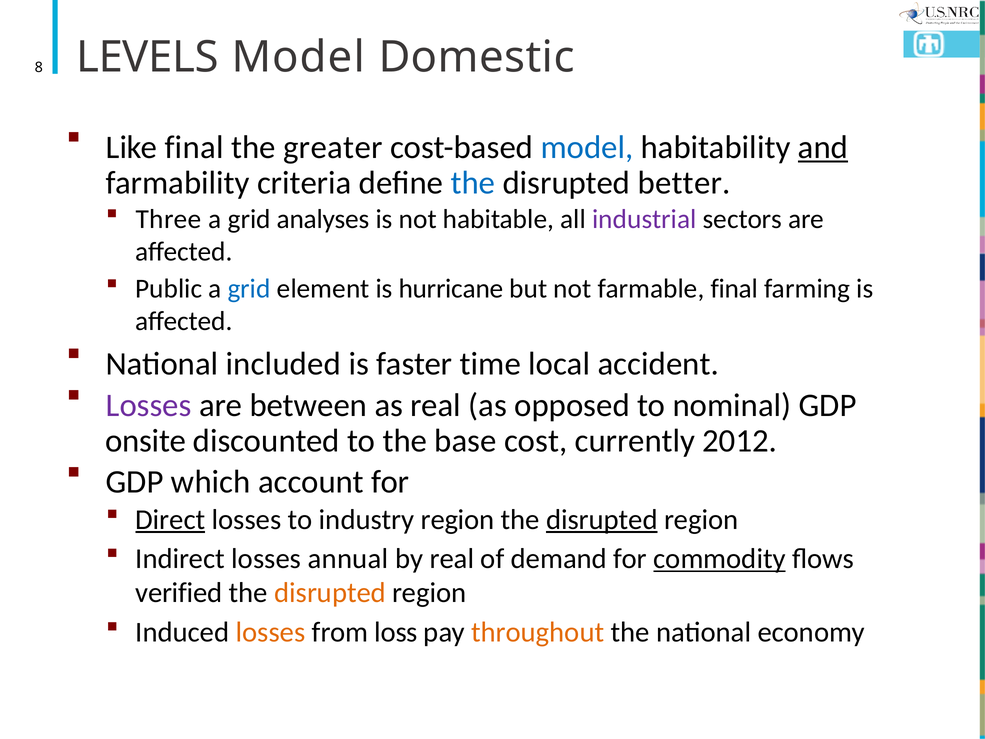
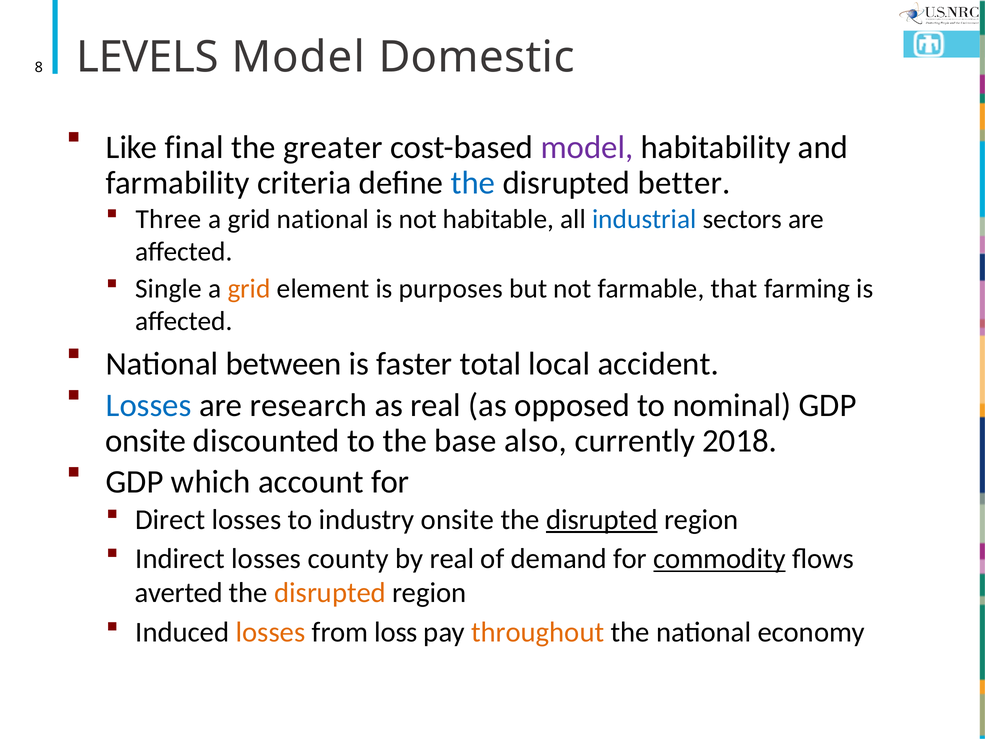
model at (587, 147) colour: blue -> purple
and underline: present -> none
grid analyses: analyses -> national
industrial colour: purple -> blue
Public: Public -> Single
grid at (249, 289) colour: blue -> orange
hurricane: hurricane -> purposes
farmable final: final -> that
included: included -> between
time: time -> total
Losses at (149, 405) colour: purple -> blue
between: between -> research
cost: cost -> also
2012: 2012 -> 2018
Direct underline: present -> none
industry region: region -> onsite
annual: annual -> county
verified: verified -> averted
